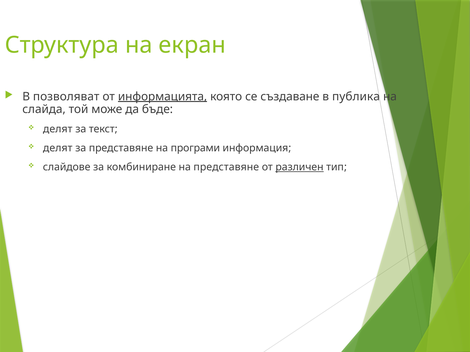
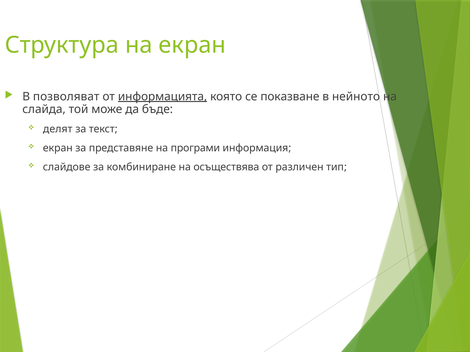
създаване: създаване -> показване
публика: публика -> нейното
делят at (58, 148): делят -> екран
на представяне: представяне -> осъществява
различен underline: present -> none
